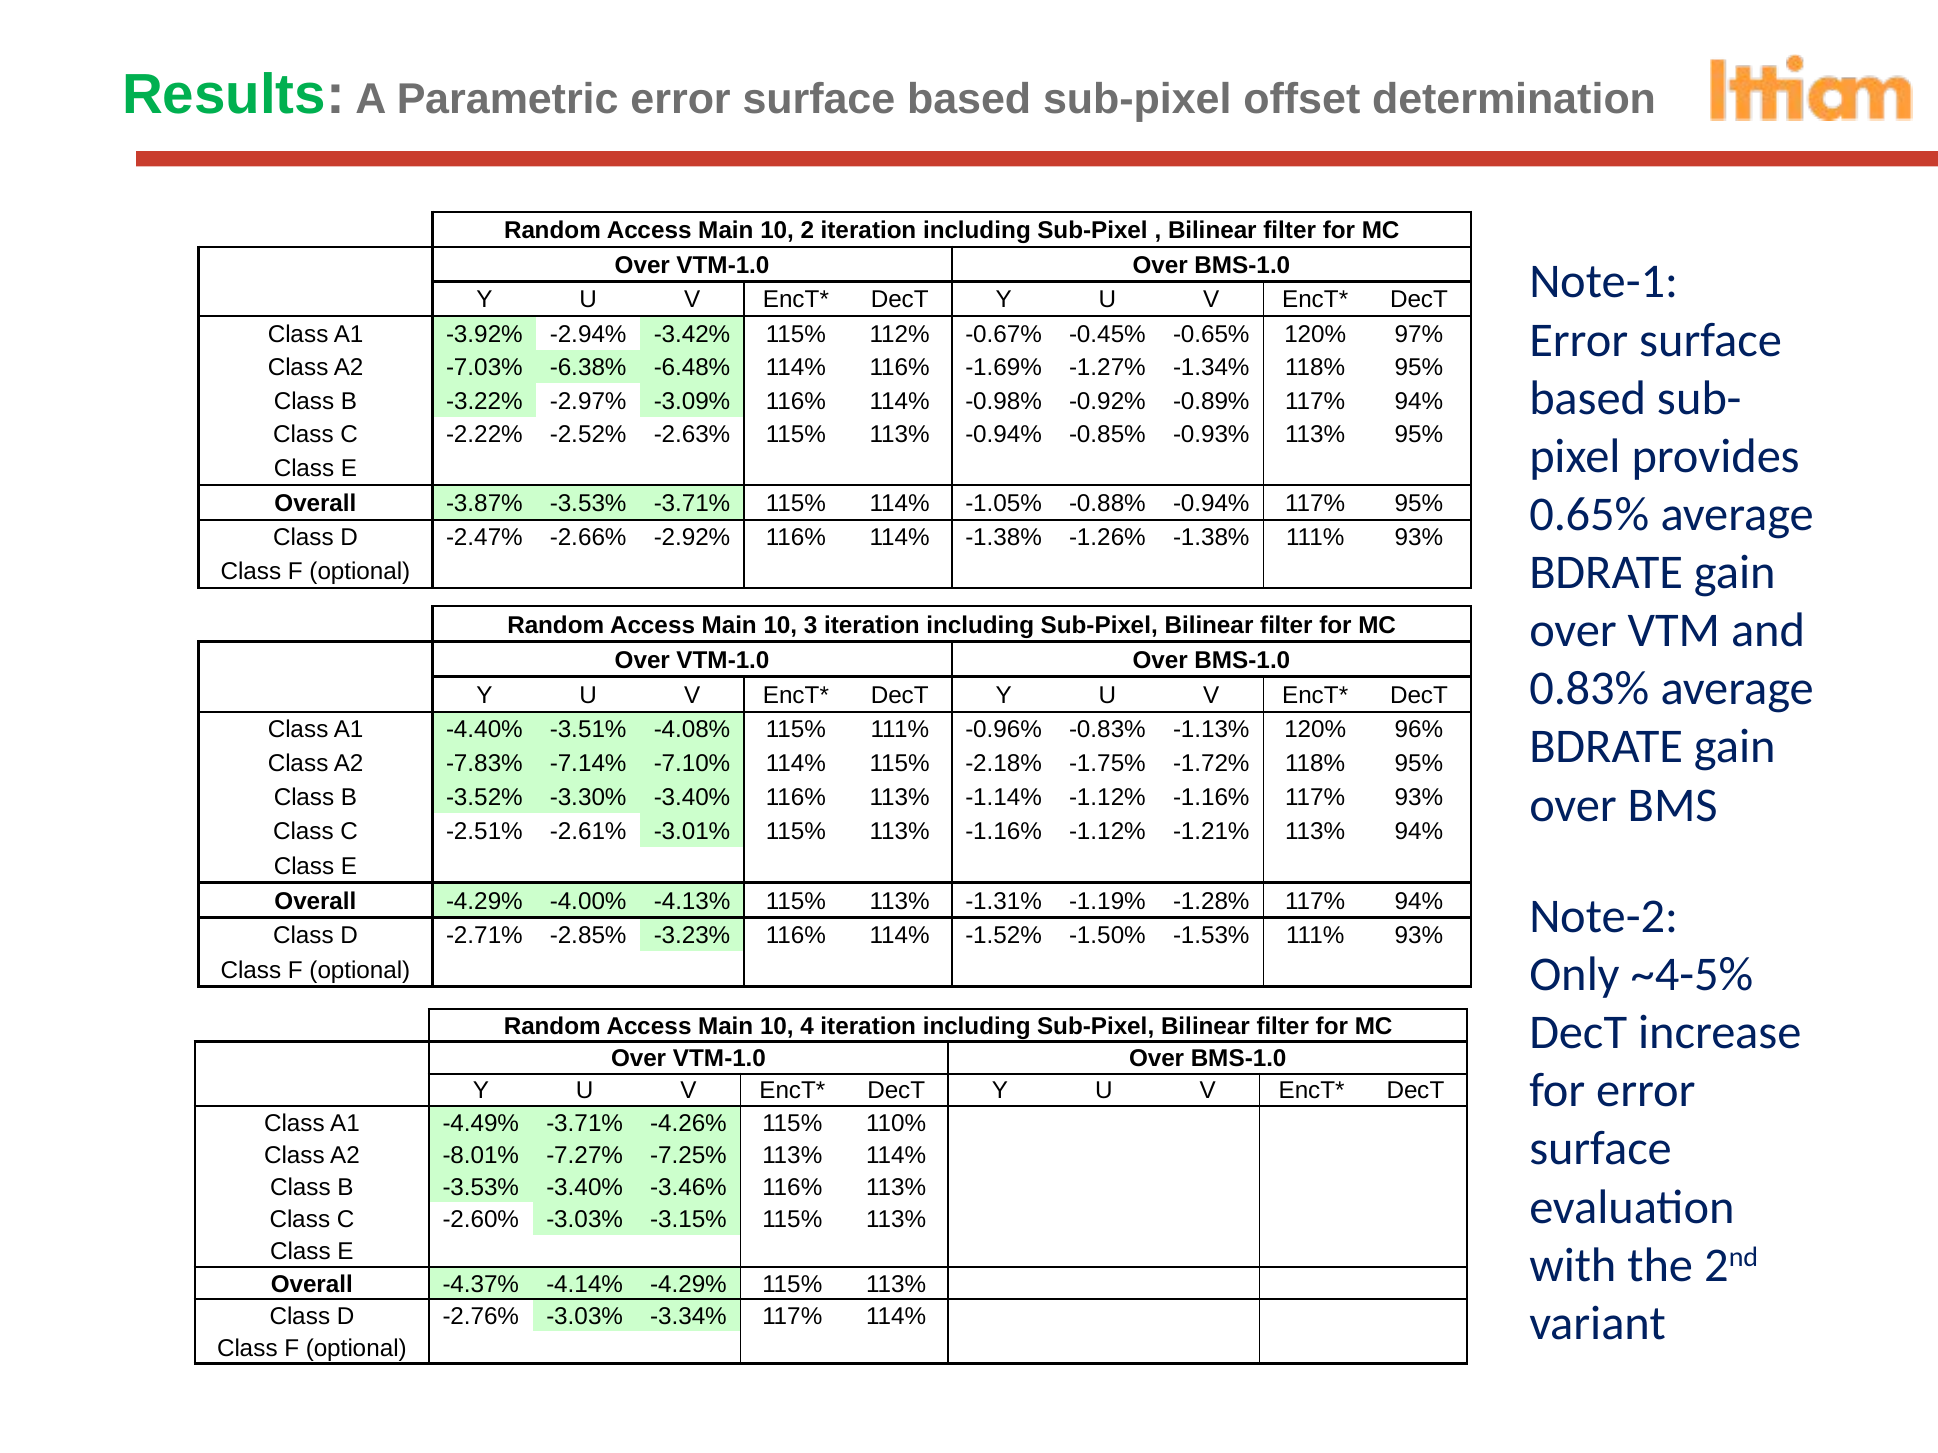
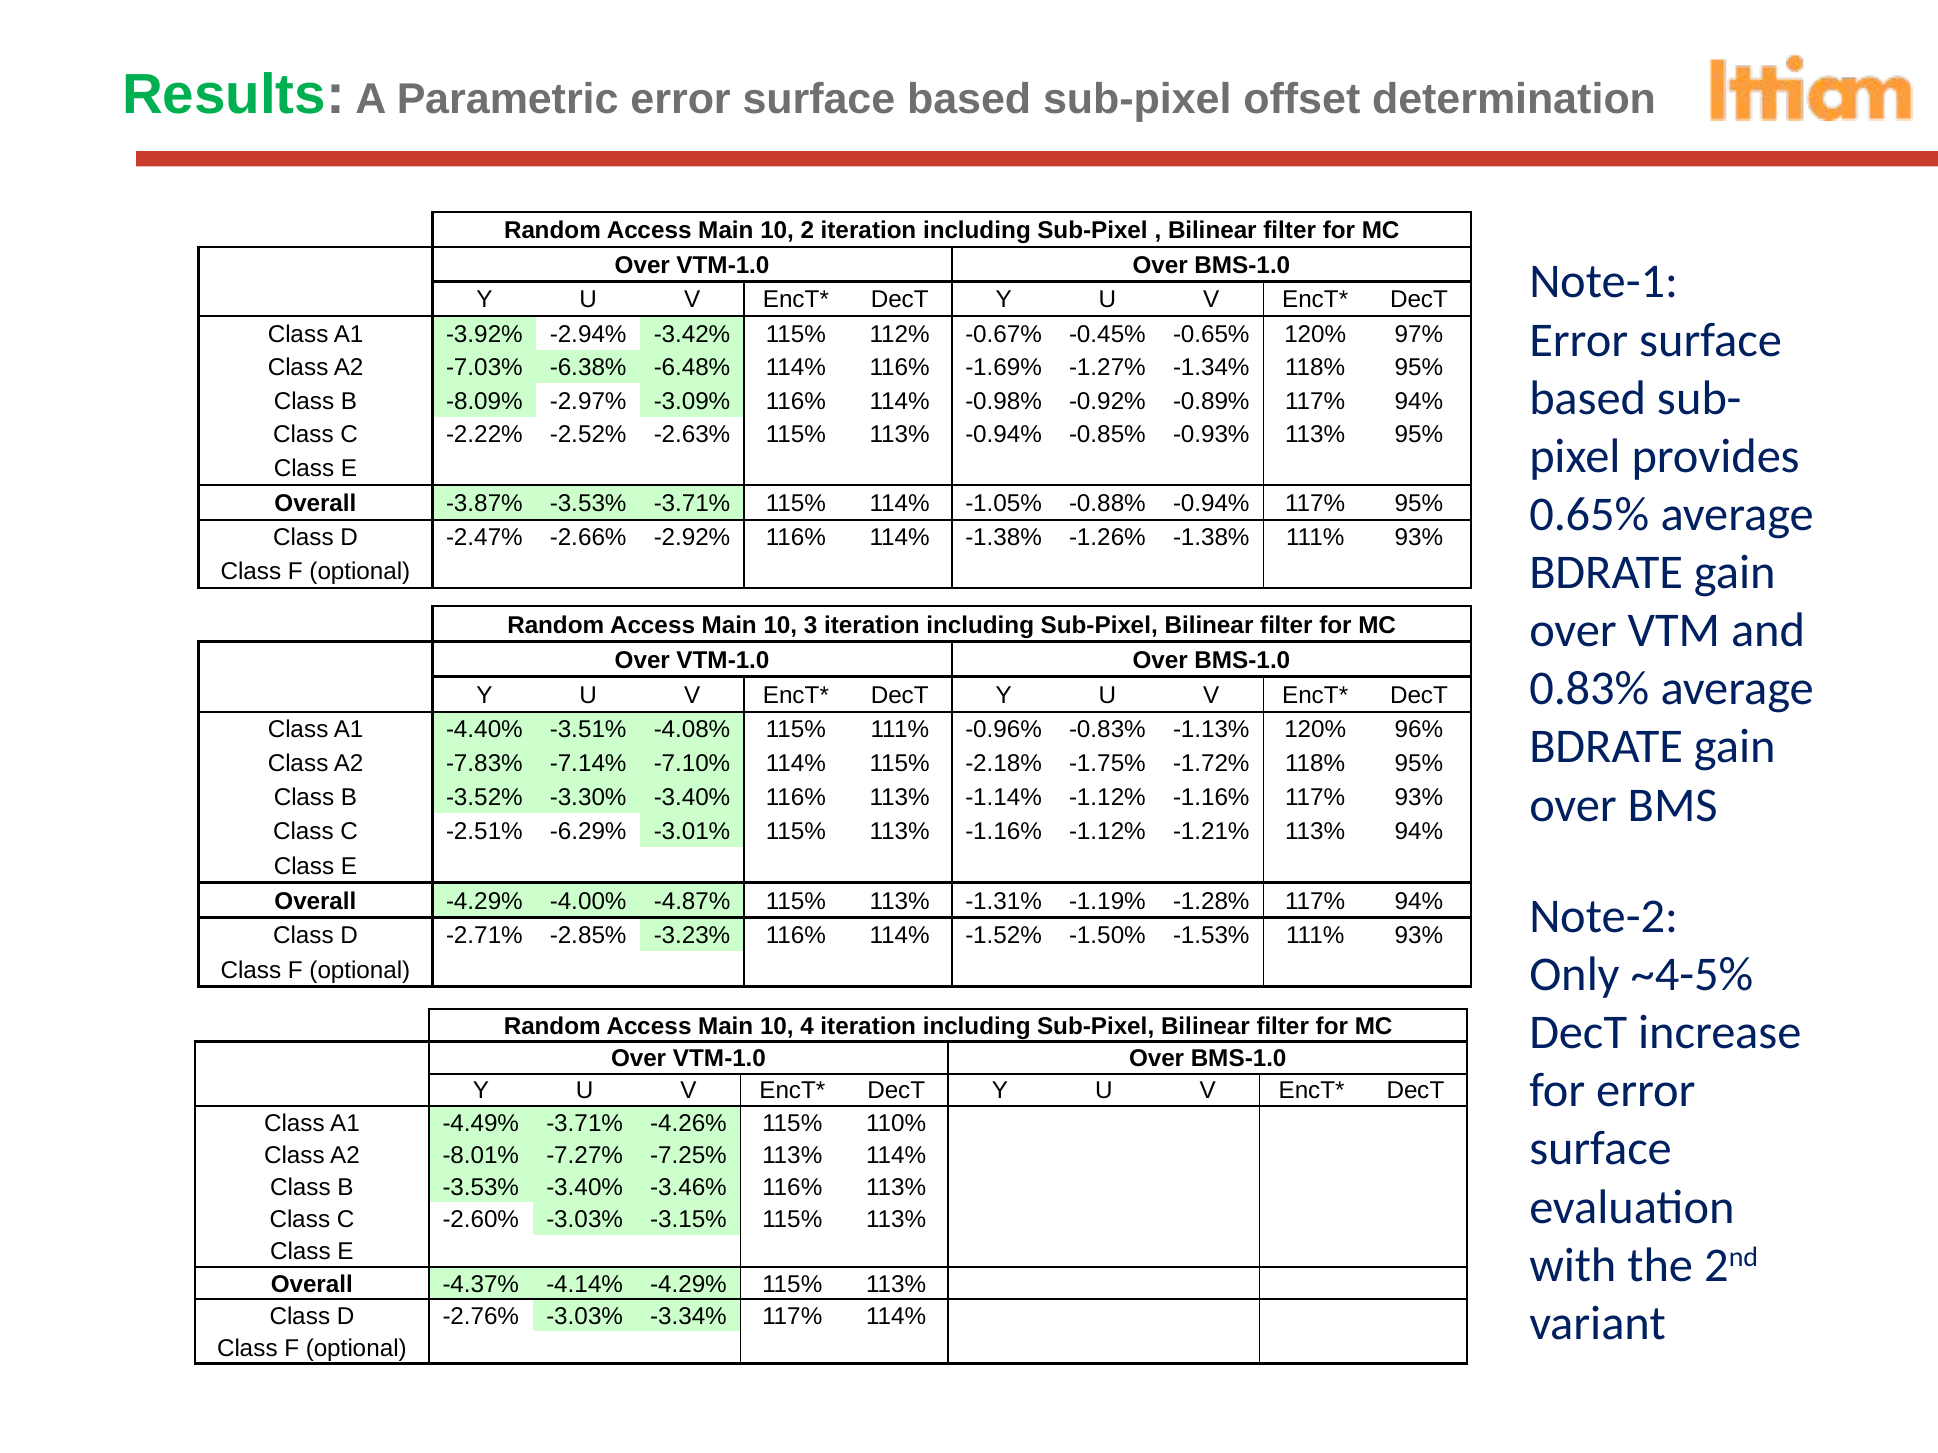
-3.22%: -3.22% -> -8.09%
-2.61%: -2.61% -> -6.29%
-4.13%: -4.13% -> -4.87%
